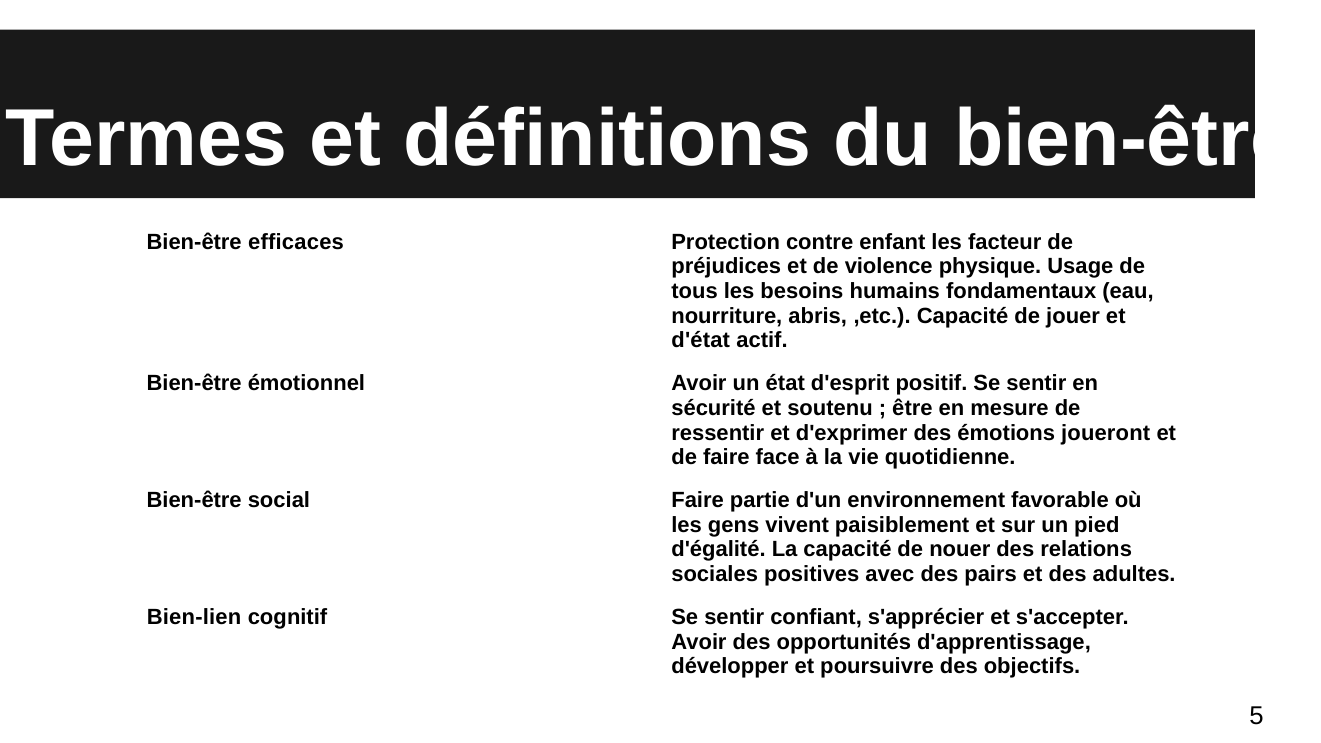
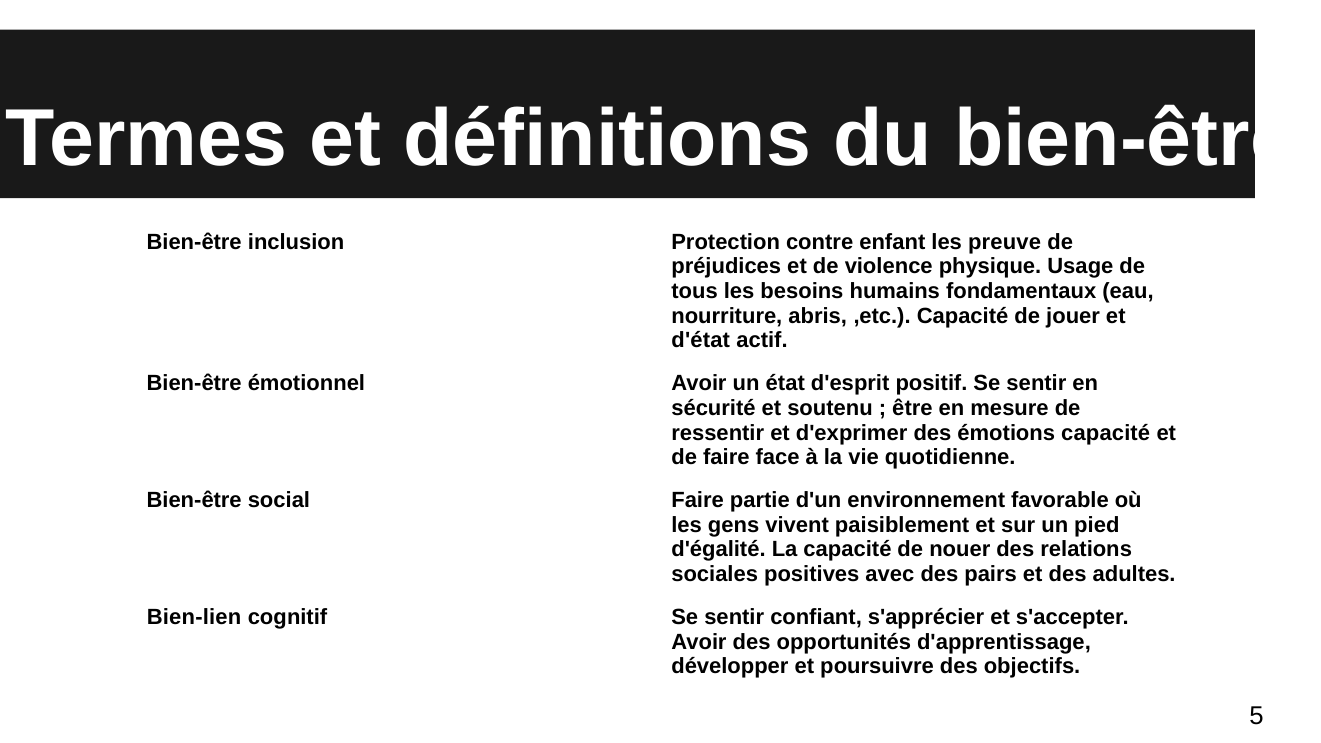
efficaces: efficaces -> inclusion
facteur: facteur -> preuve
émotions joueront: joueront -> capacité
